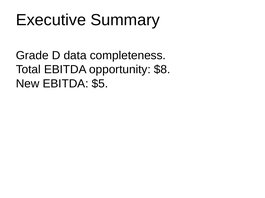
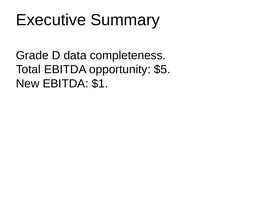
$8: $8 -> $5
$5: $5 -> $1
